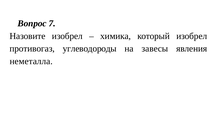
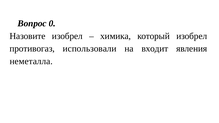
7: 7 -> 0
углеводороды: углеводороды -> использовали
завесы: завесы -> входит
